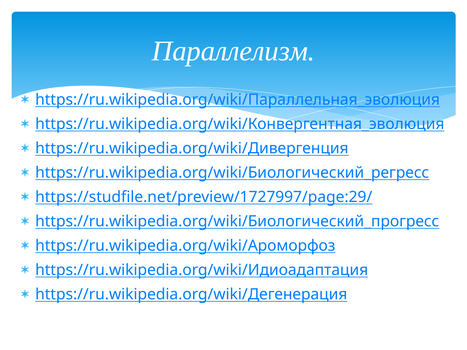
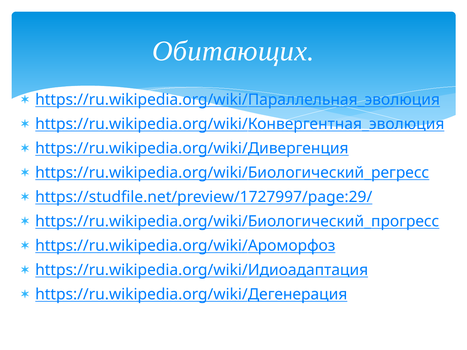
Параллелизм: Параллелизм -> Обитающих
